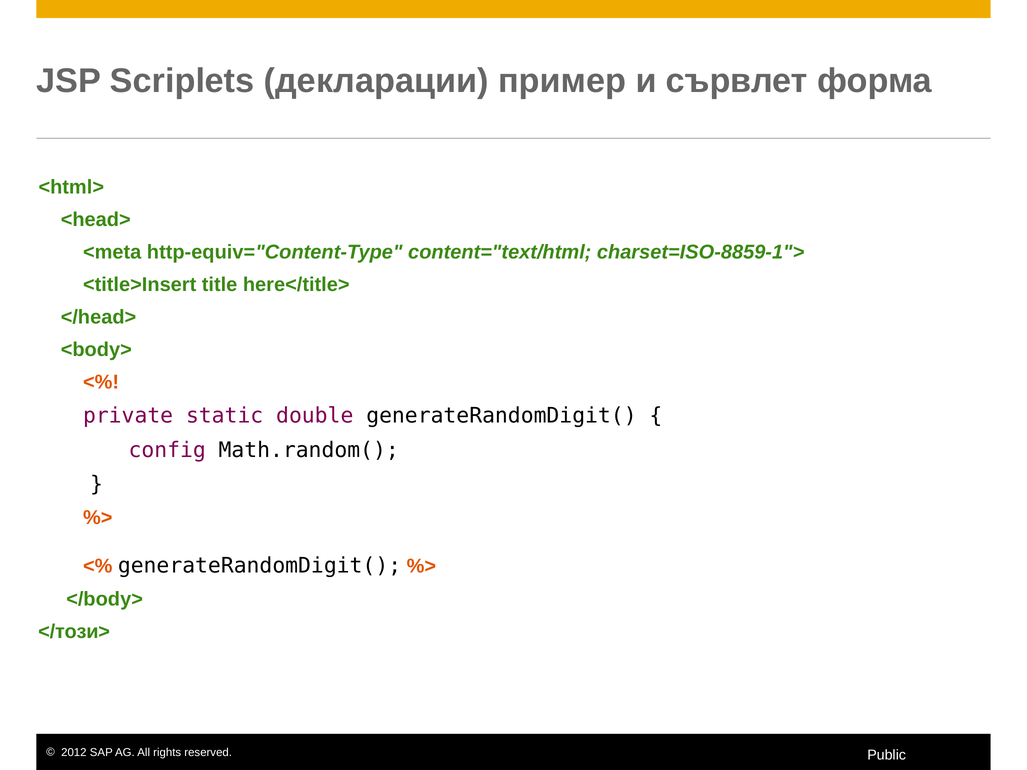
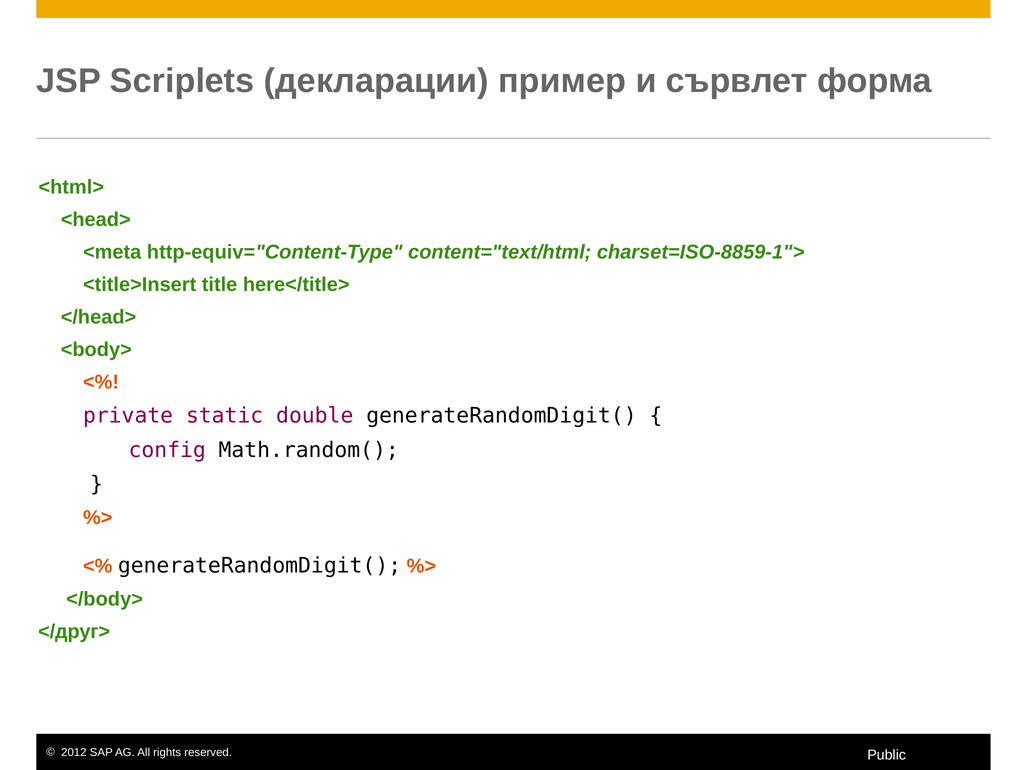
</този>: </този> -> </друг>
